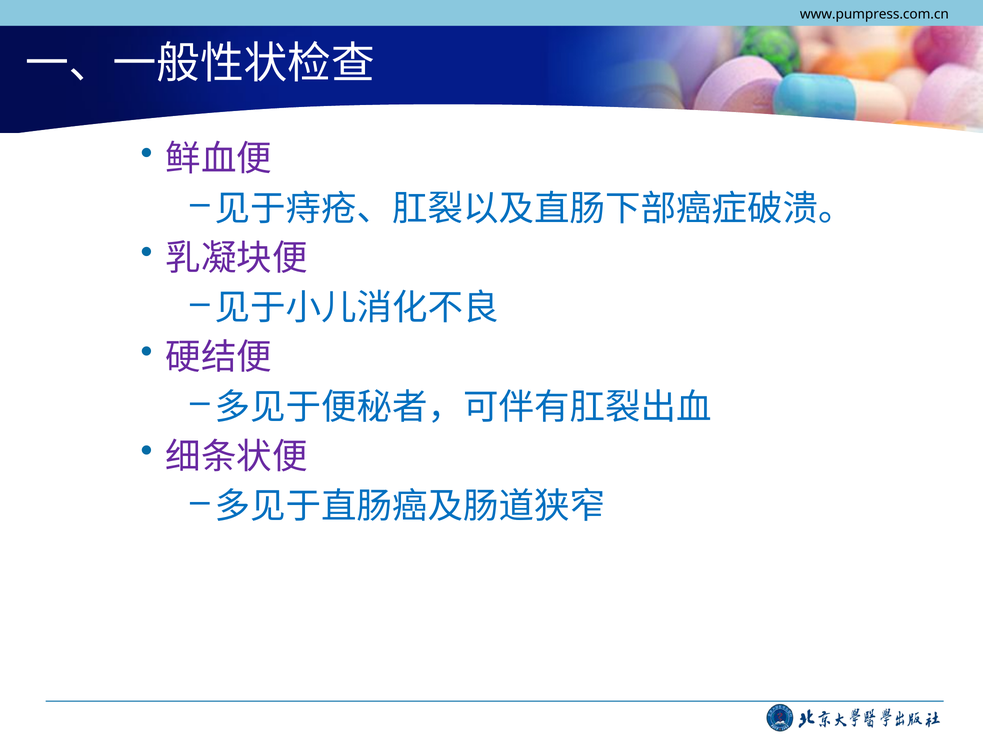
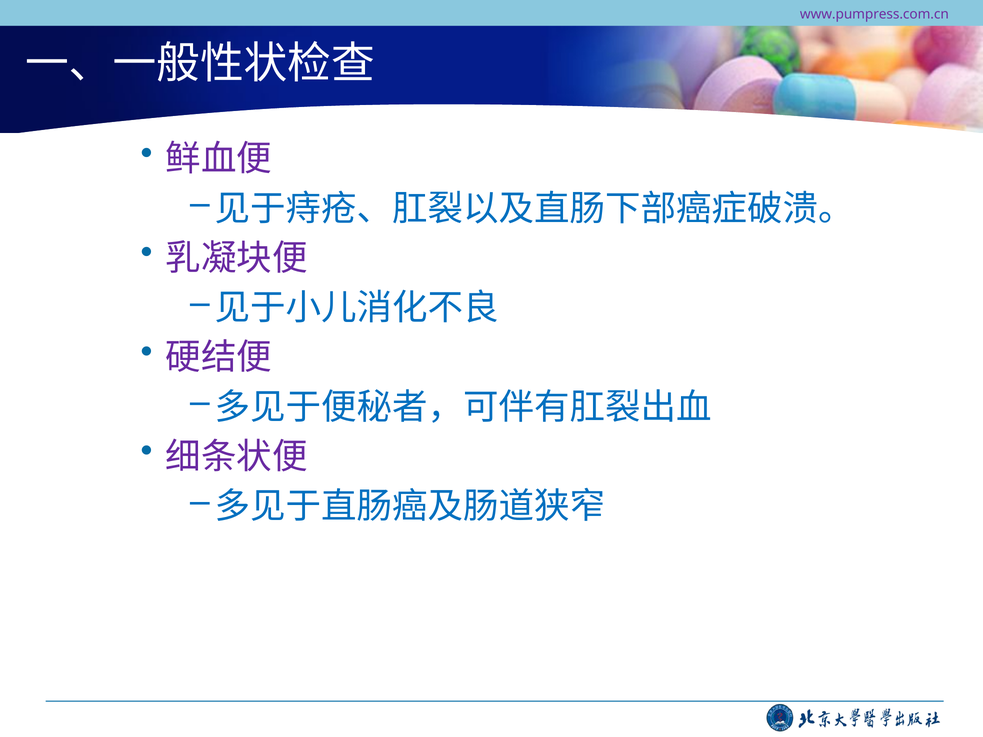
www.pumpress.com.cn colour: black -> purple
